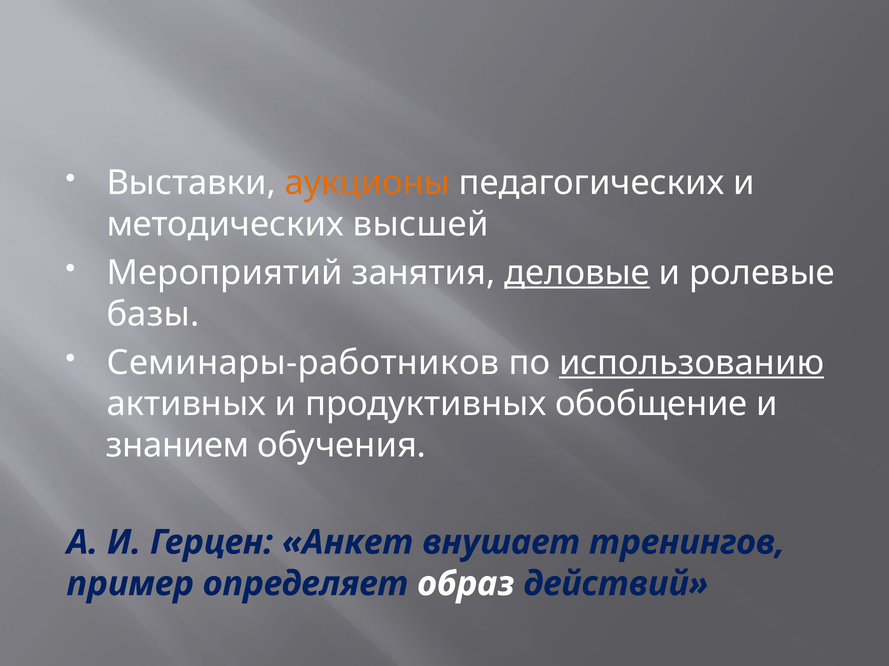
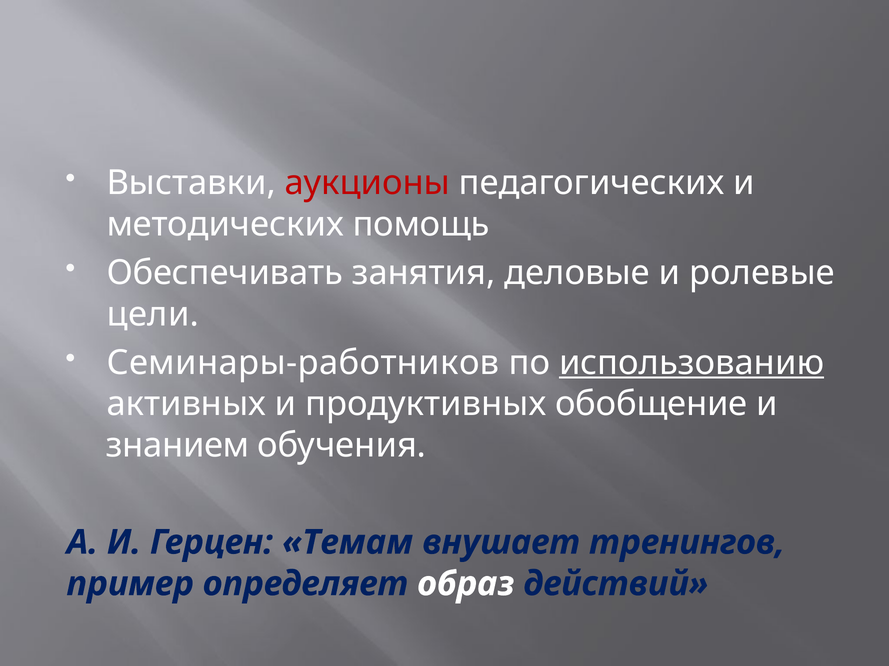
аукционы colour: orange -> red
высшей: высшей -> помощь
Мероприятий: Мероприятий -> Обеспечивать
деловые underline: present -> none
базы: базы -> цели
Анкет: Анкет -> Темам
